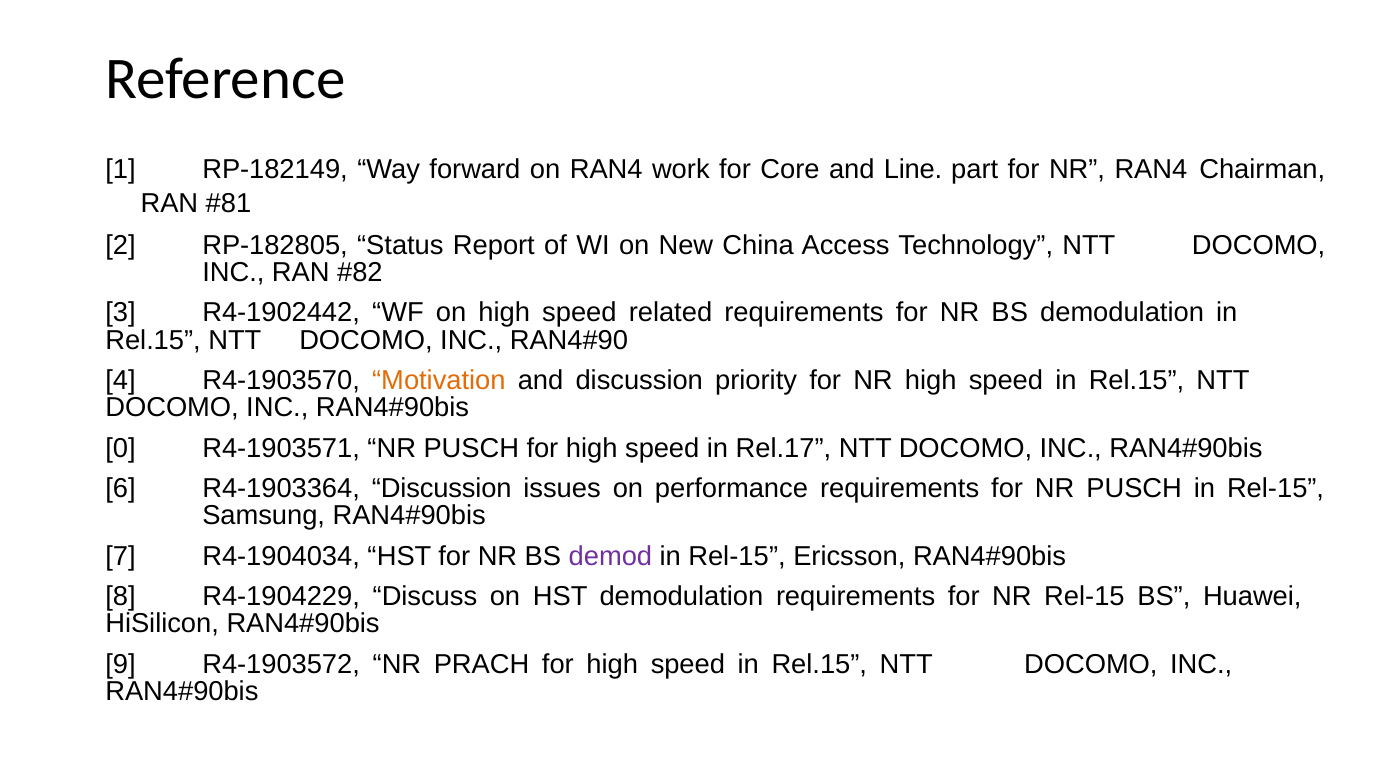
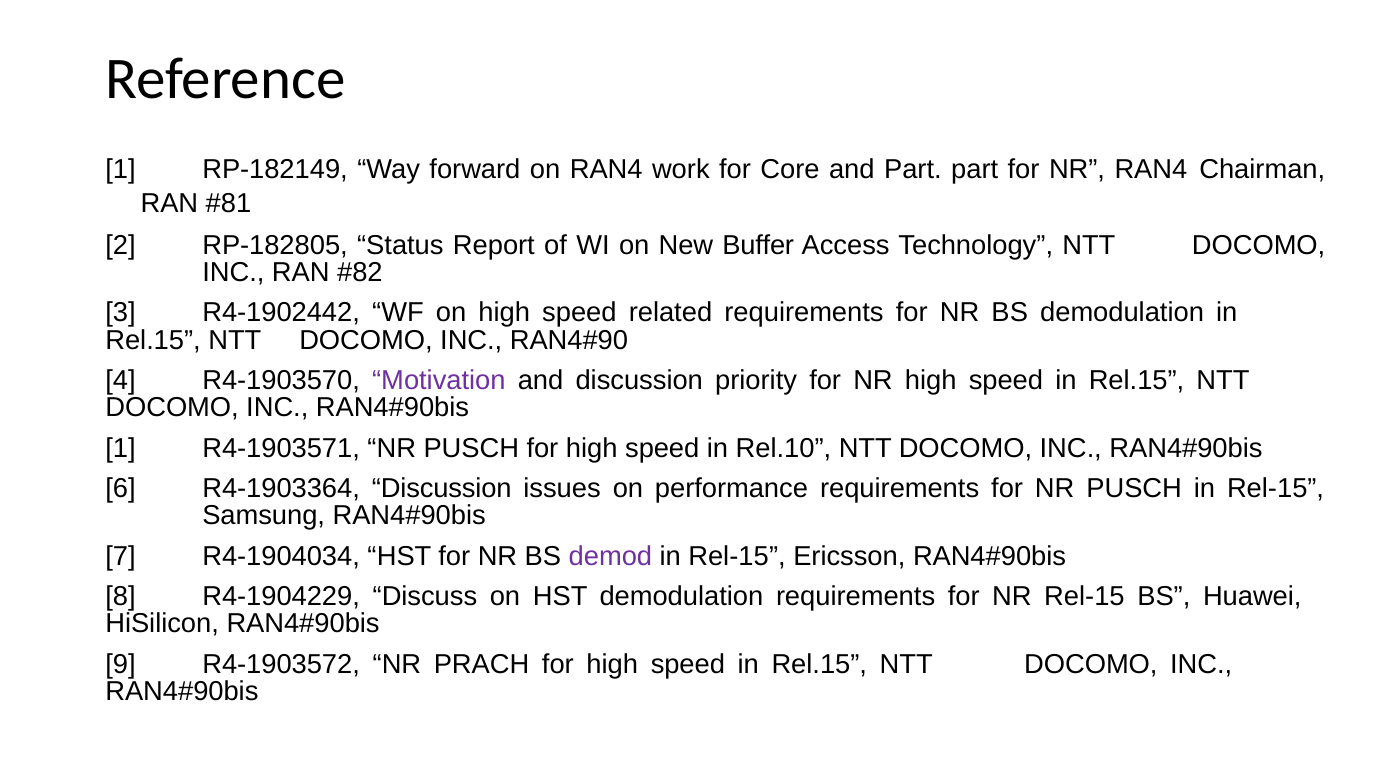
and Line: Line -> Part
China: China -> Buffer
Motivation colour: orange -> purple
0 at (120, 448): 0 -> 1
Rel.17: Rel.17 -> Rel.10
